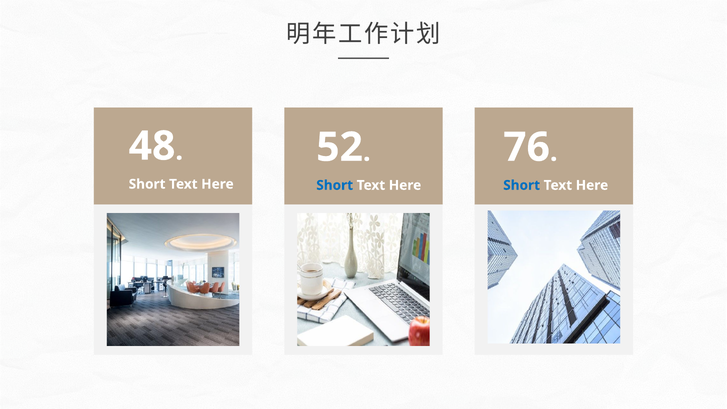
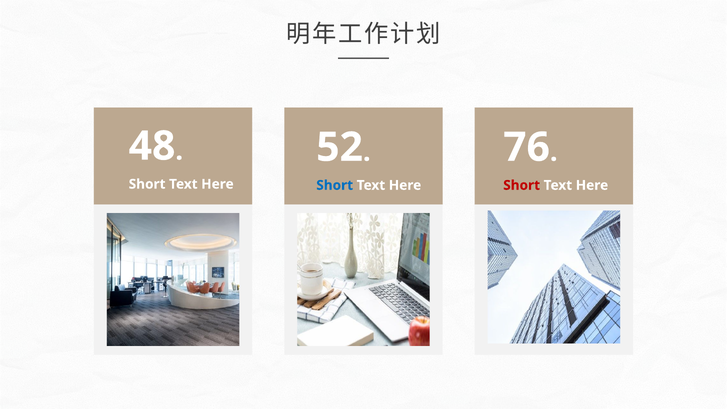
Short at (522, 185) colour: blue -> red
